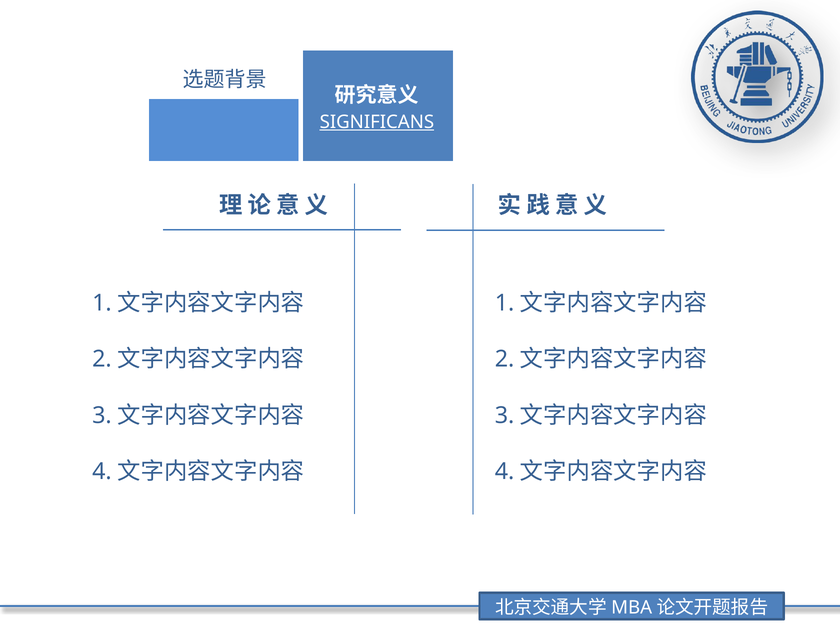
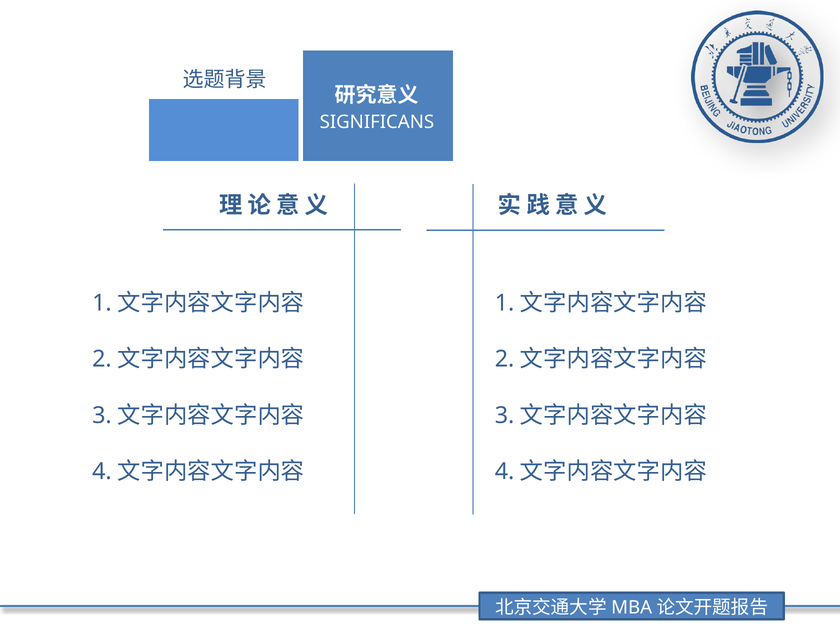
SIGNIFICANS underline: present -> none
